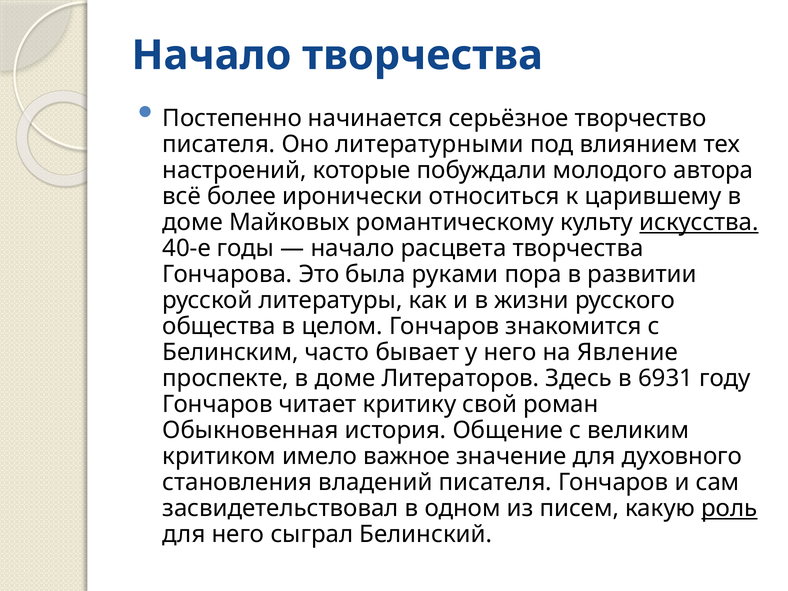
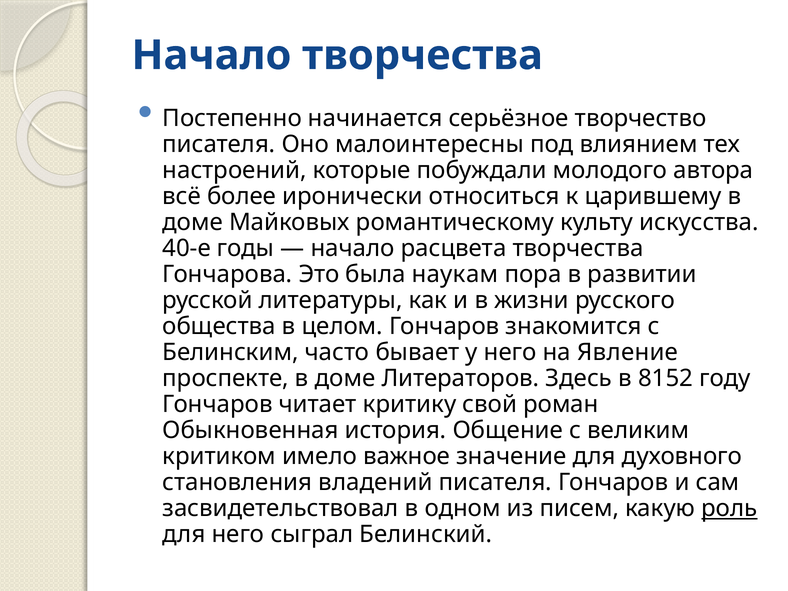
литературными: литературными -> малоинтересны
искусства underline: present -> none
руками: руками -> наукам
6931: 6931 -> 8152
